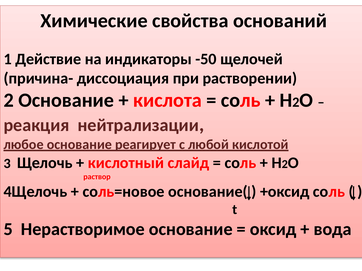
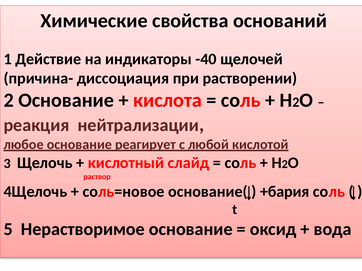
-50: -50 -> -40
+оксид: +оксид -> +бария
